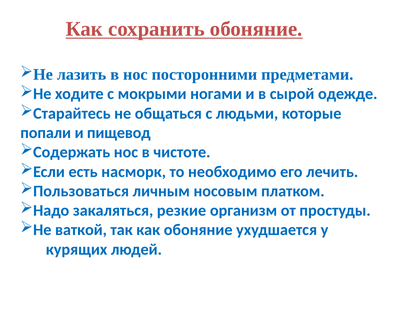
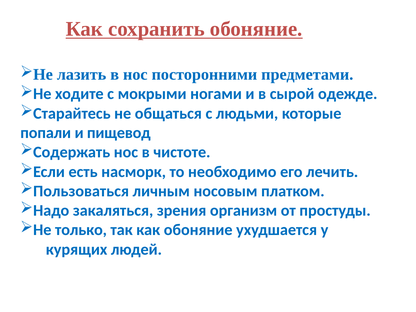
резкие: резкие -> зрения
ваткой: ваткой -> только
